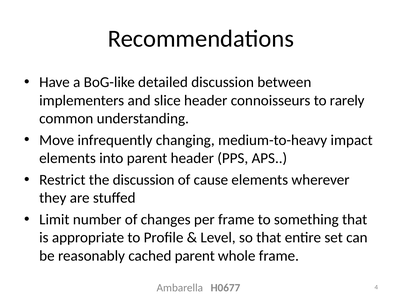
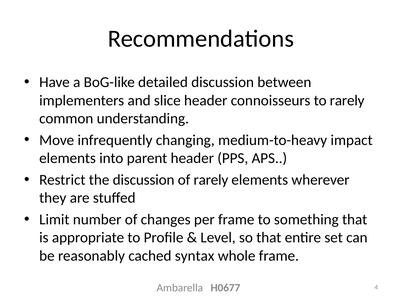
of cause: cause -> rarely
cached parent: parent -> syntax
